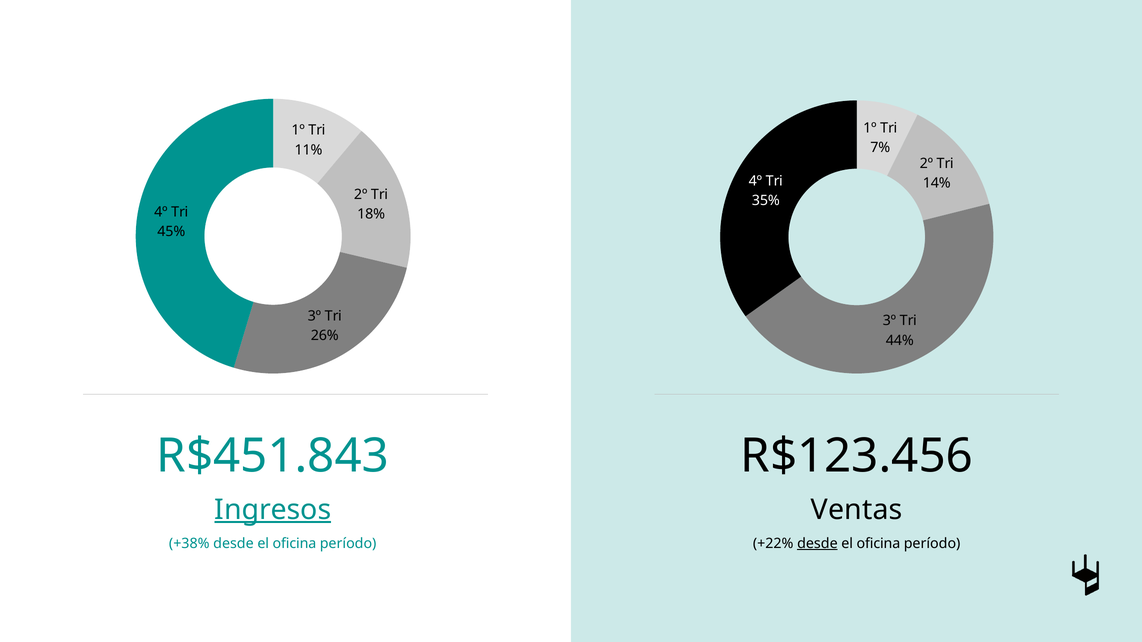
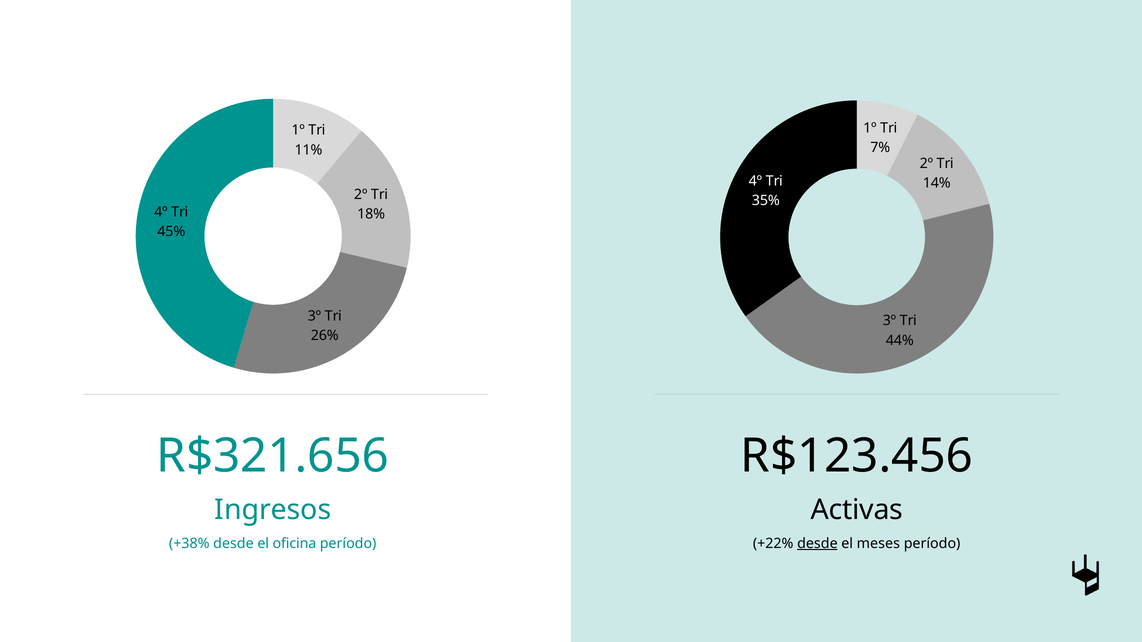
R$451.843: R$451.843 -> R$321.656
Ingresos underline: present -> none
Ventas: Ventas -> Activas
oficina at (878, 544): oficina -> meses
